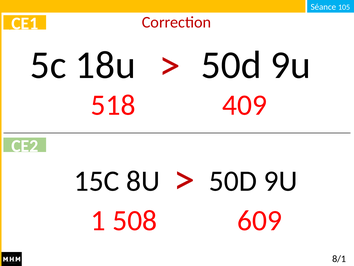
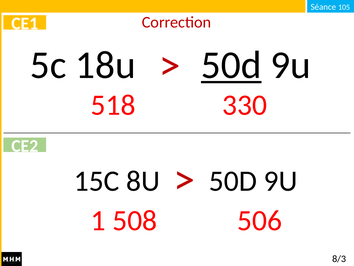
50d at (231, 65) underline: none -> present
409: 409 -> 330
609: 609 -> 506
8/1: 8/1 -> 8/3
